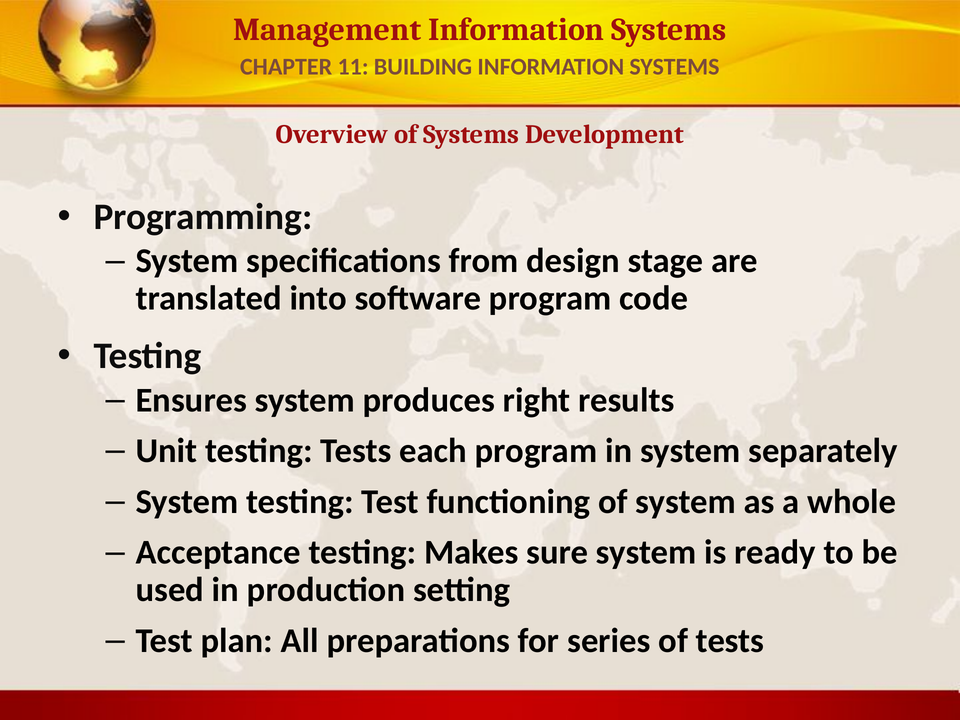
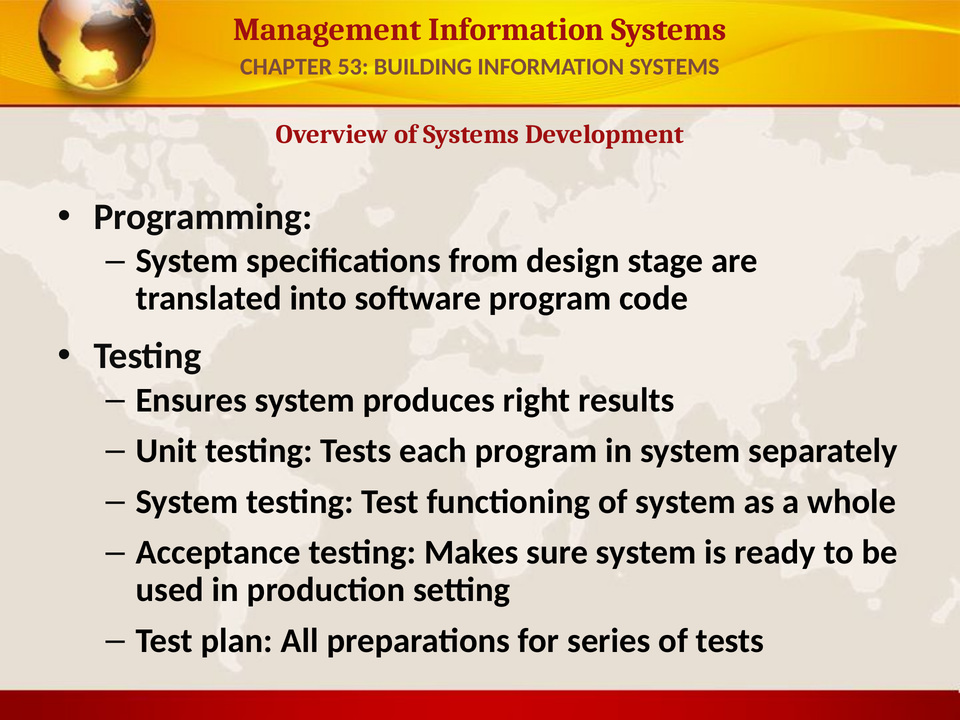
11: 11 -> 53
